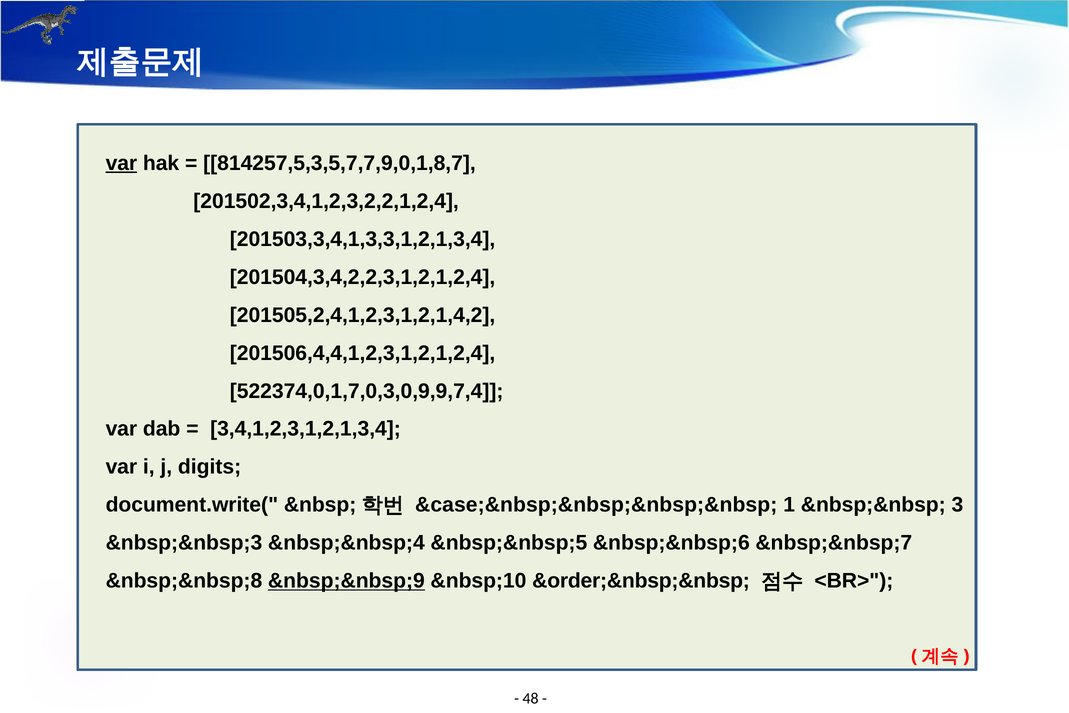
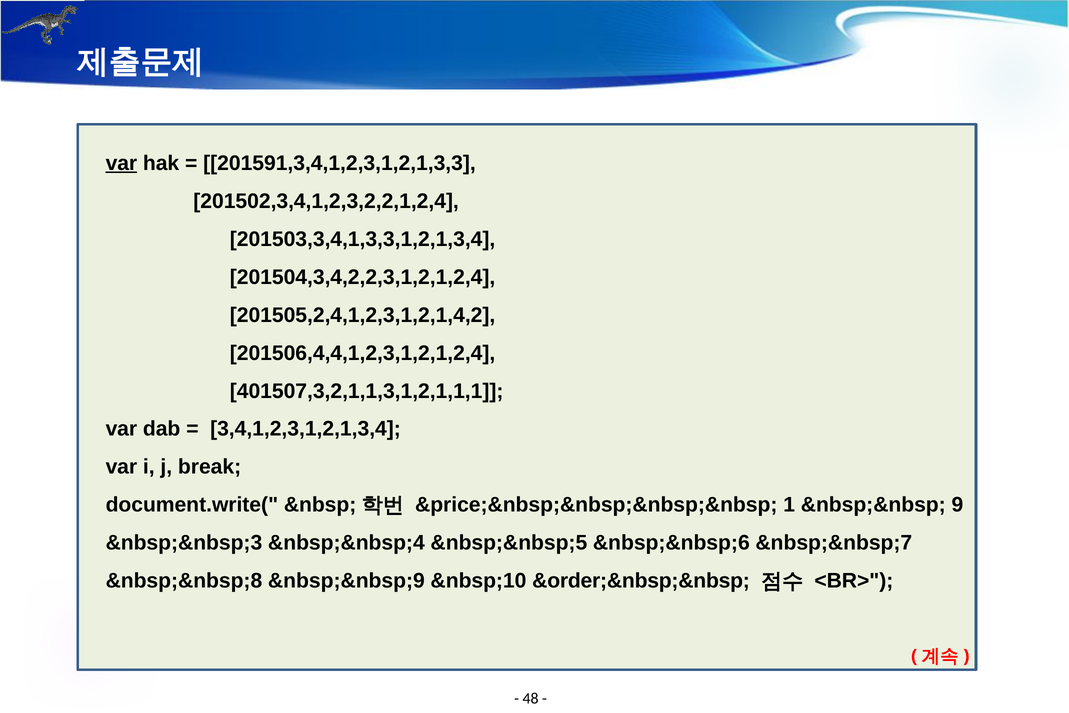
814257,5,3,5,7,7,9,0,1,8,7: 814257,5,3,5,7,7,9,0,1,8,7 -> 201591,3,4,1,2,3,1,2,1,3,3
522374,0,1,7,0,3,0,9,9,7,4: 522374,0,1,7,0,3,0,9,9,7,4 -> 401507,3,2,1,1,3,1,2,1,1,1
digits: digits -> break
&case;&nbsp;&nbsp;&nbsp;&nbsp: &case;&nbsp;&nbsp;&nbsp;&nbsp -> &price;&nbsp;&nbsp;&nbsp;&nbsp
3: 3 -> 9
&nbsp;&nbsp;9 underline: present -> none
